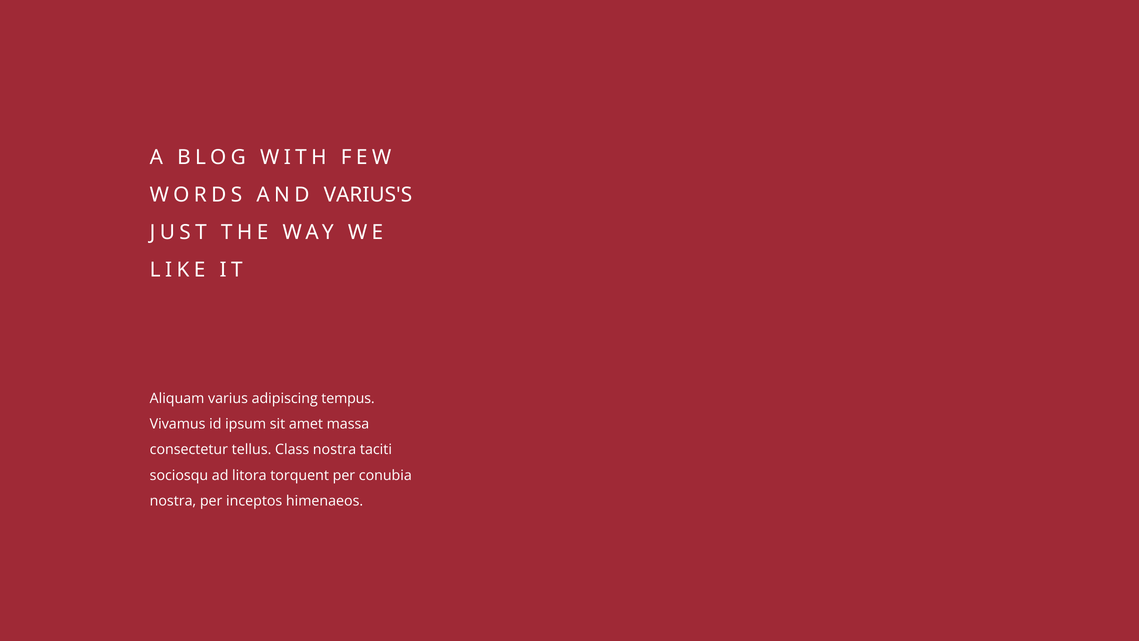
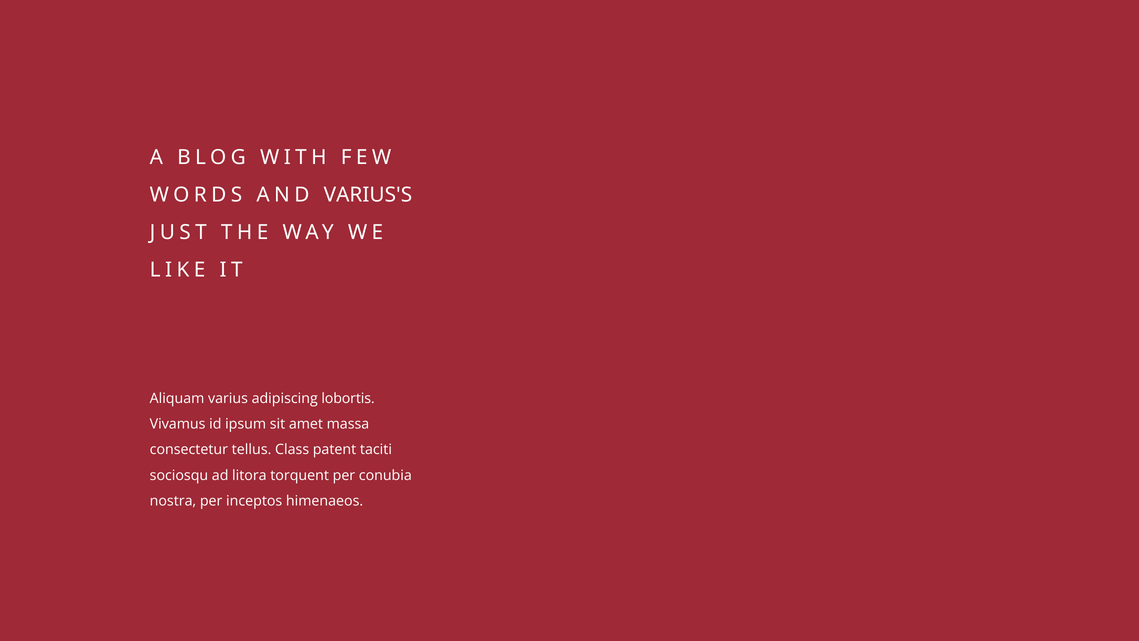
tempus: tempus -> lobortis
Class nostra: nostra -> patent
